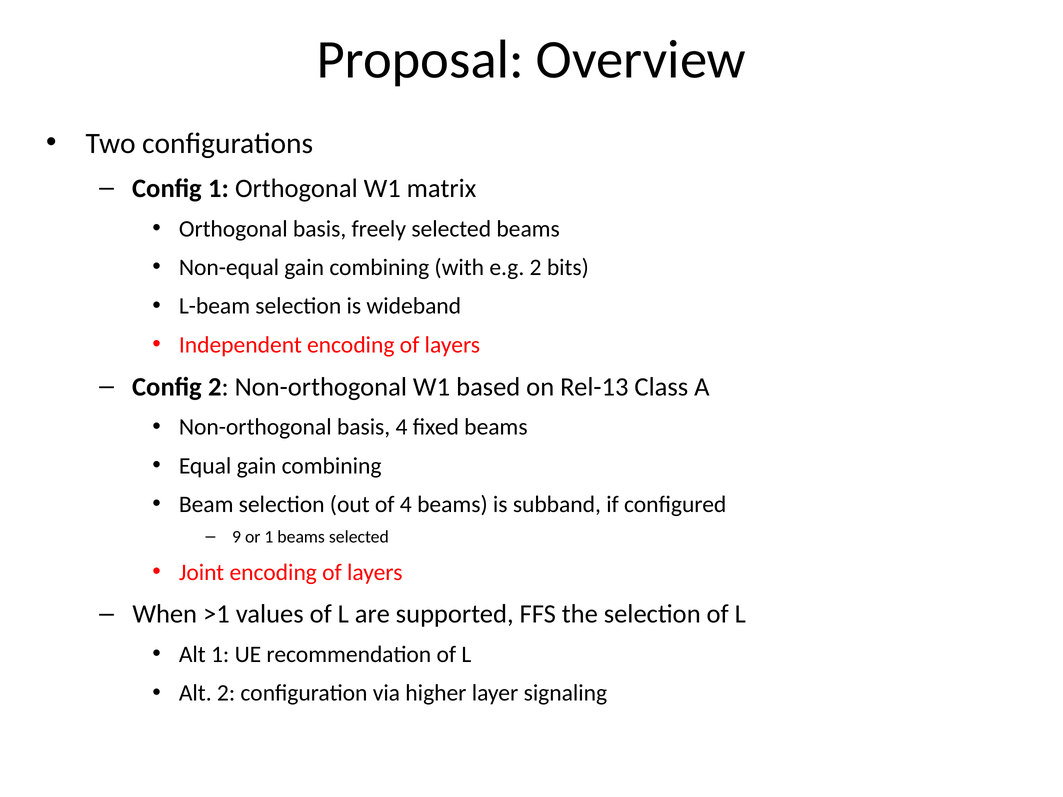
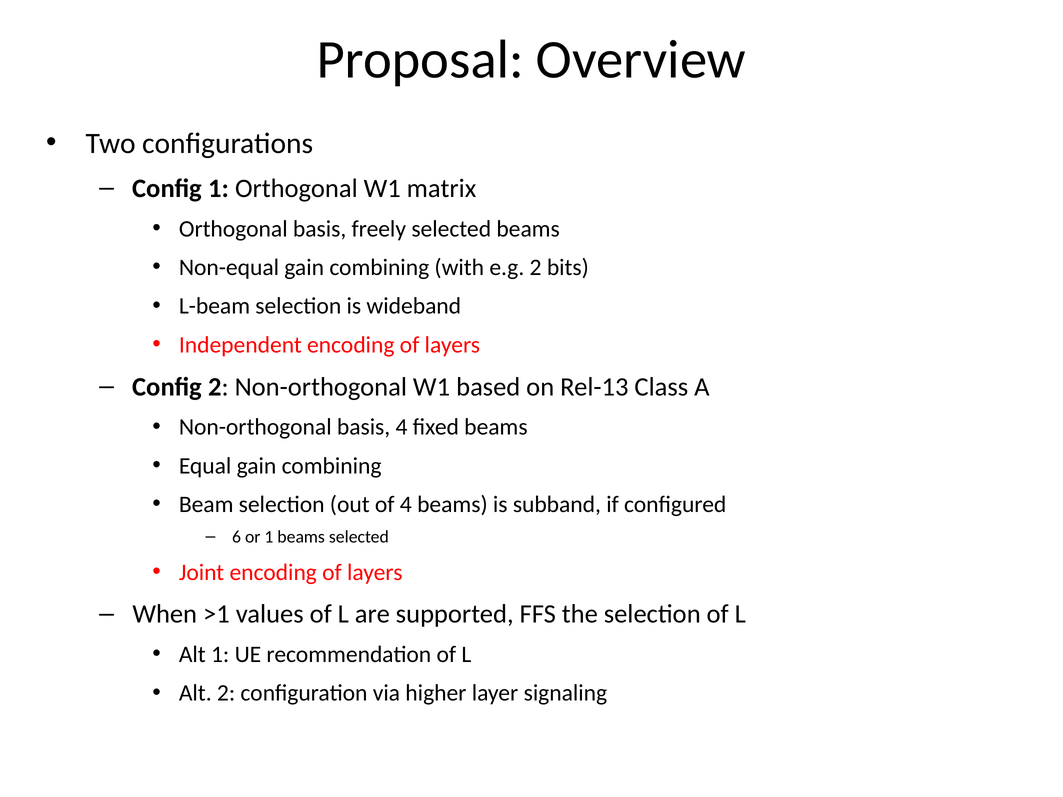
9: 9 -> 6
